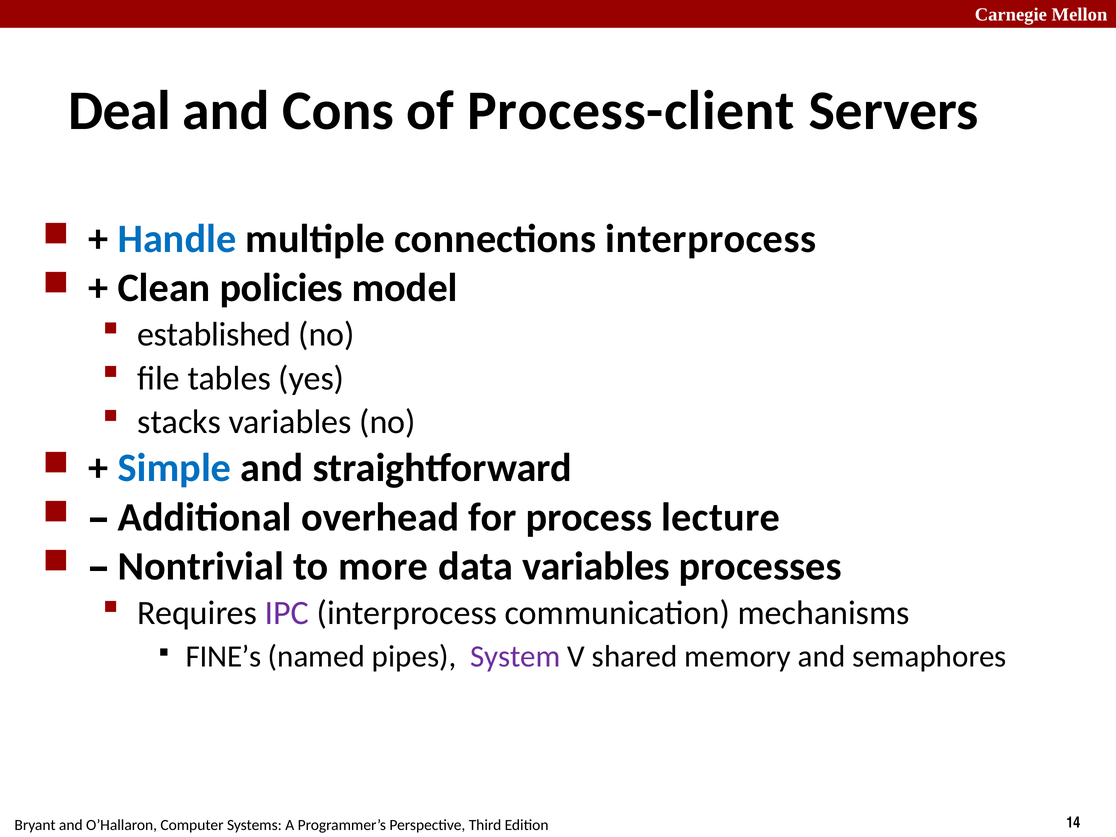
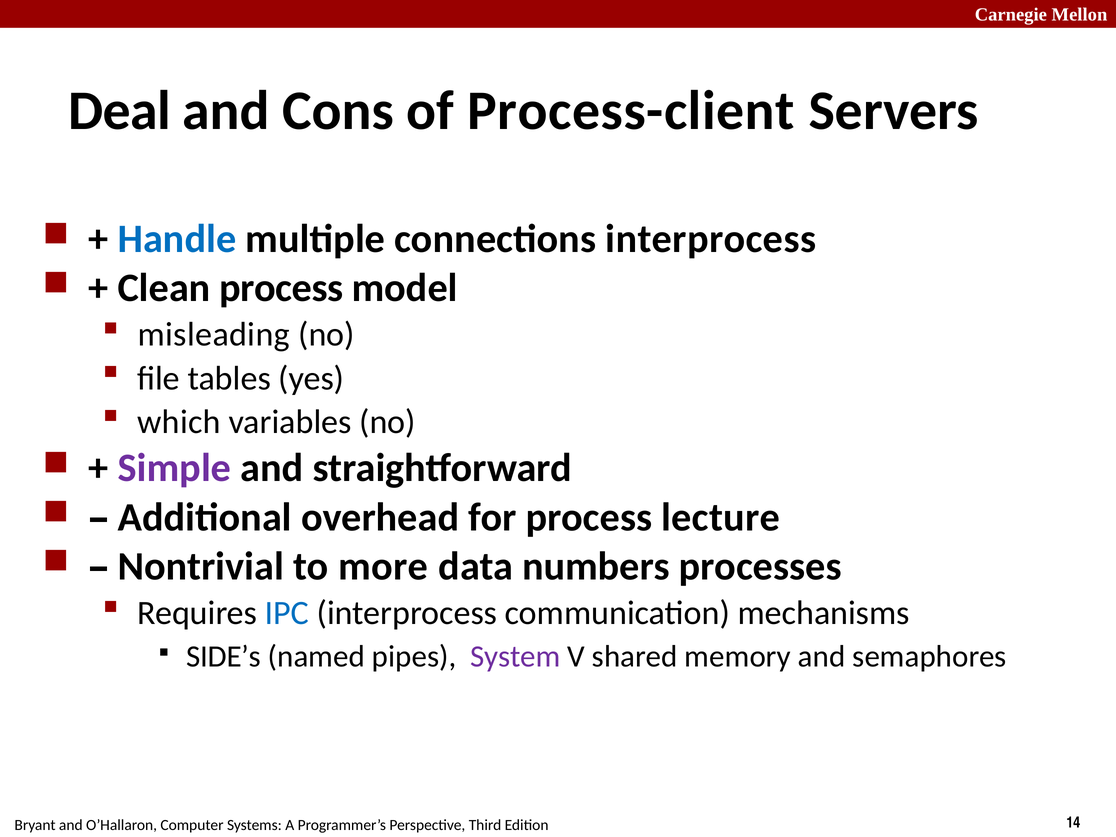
Clean policies: policies -> process
established: established -> misleading
stacks: stacks -> which
Simple colour: blue -> purple
data variables: variables -> numbers
IPC colour: purple -> blue
FINE’s: FINE’s -> SIDE’s
